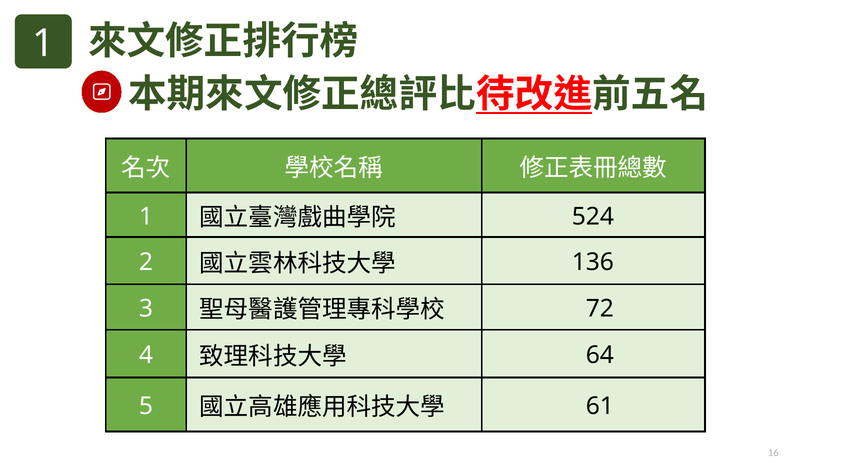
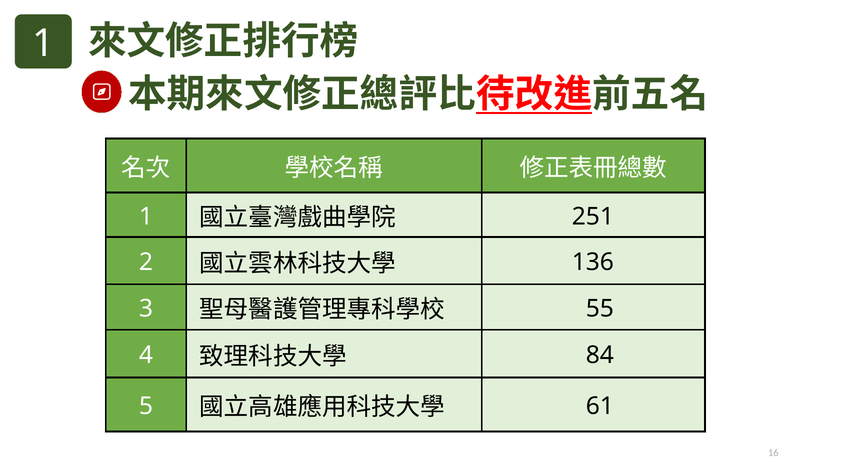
524: 524 -> 251
72: 72 -> 55
64: 64 -> 84
